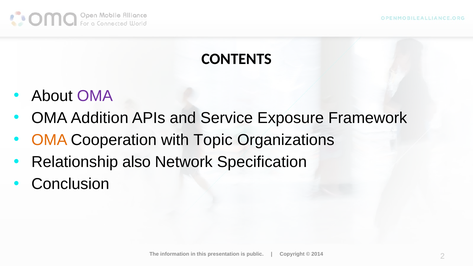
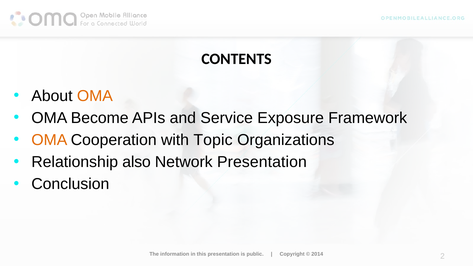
OMA at (95, 96) colour: purple -> orange
Addition: Addition -> Become
Network Specification: Specification -> Presentation
